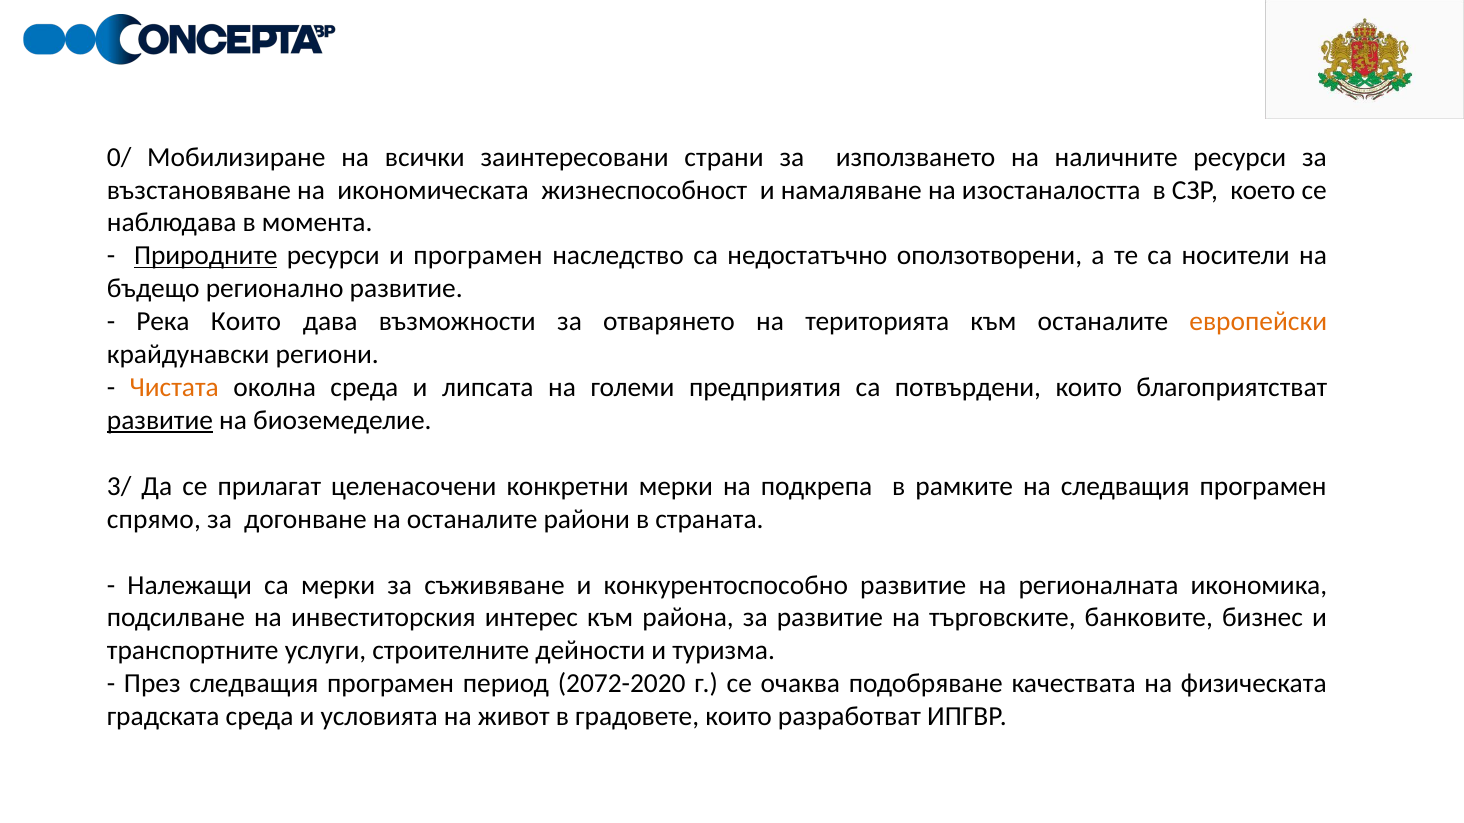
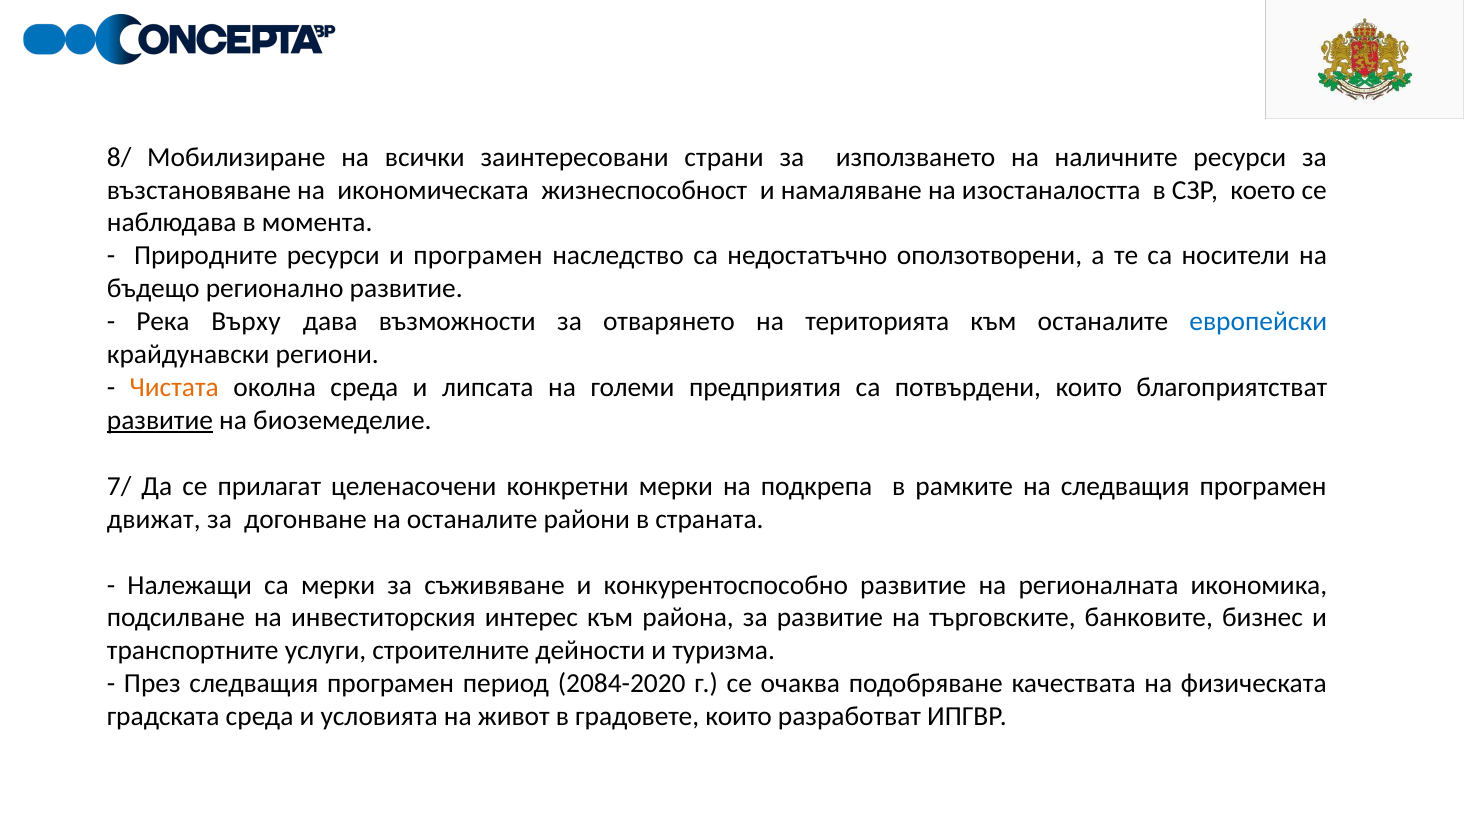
0/: 0/ -> 8/
Природните underline: present -> none
Река Които: Които -> Върху
европейски colour: orange -> blue
3/: 3/ -> 7/
спрямо: спрямо -> движат
2072-2020: 2072-2020 -> 2084-2020
